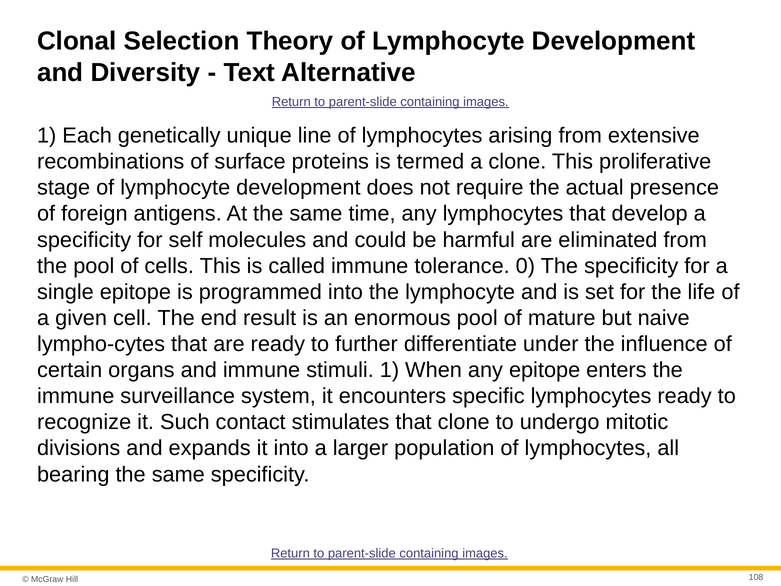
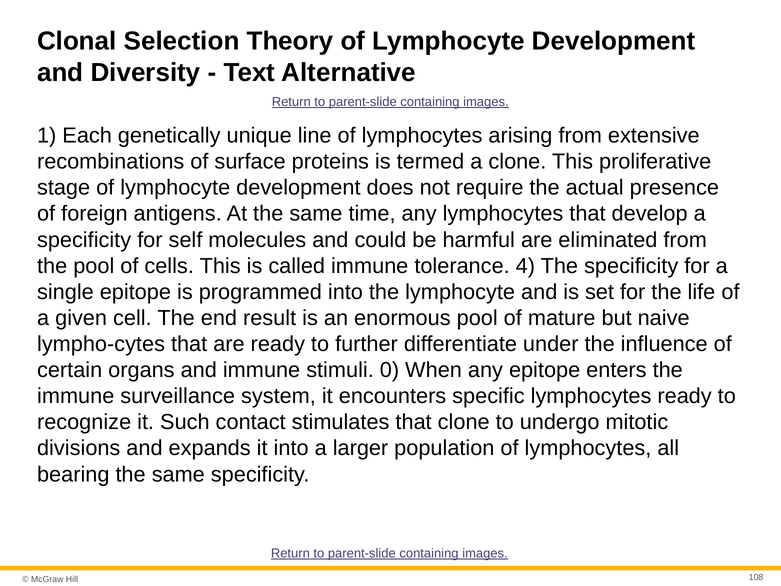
0: 0 -> 4
stimuli 1: 1 -> 0
